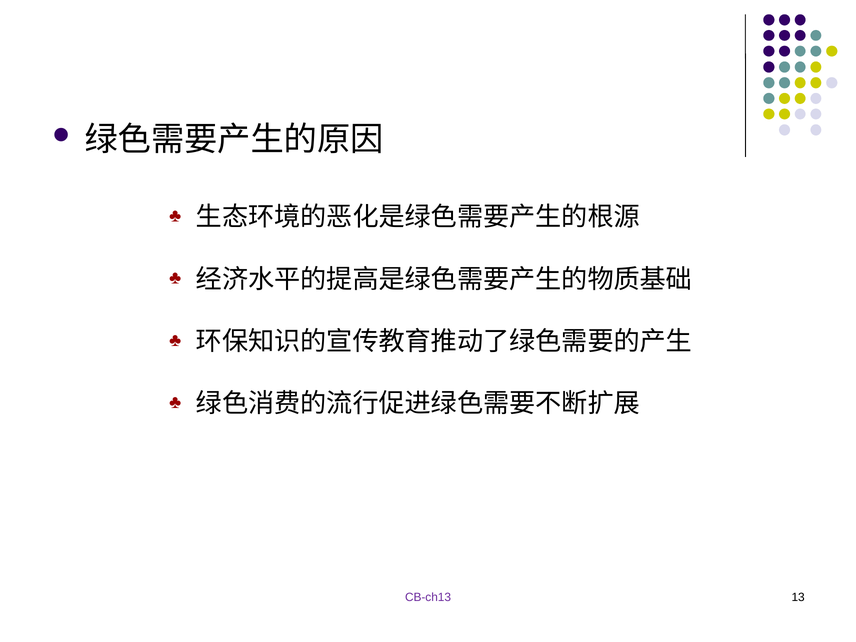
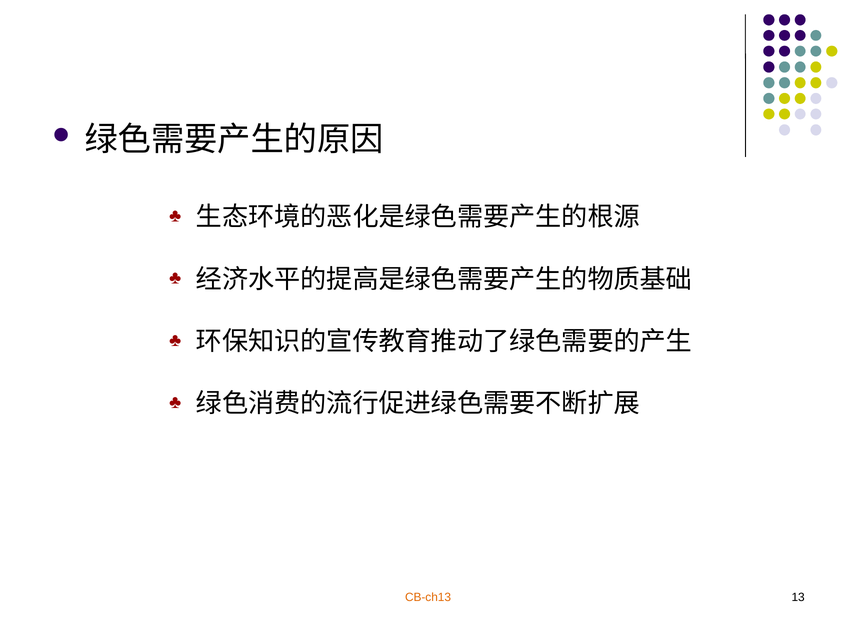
CB-ch13 colour: purple -> orange
